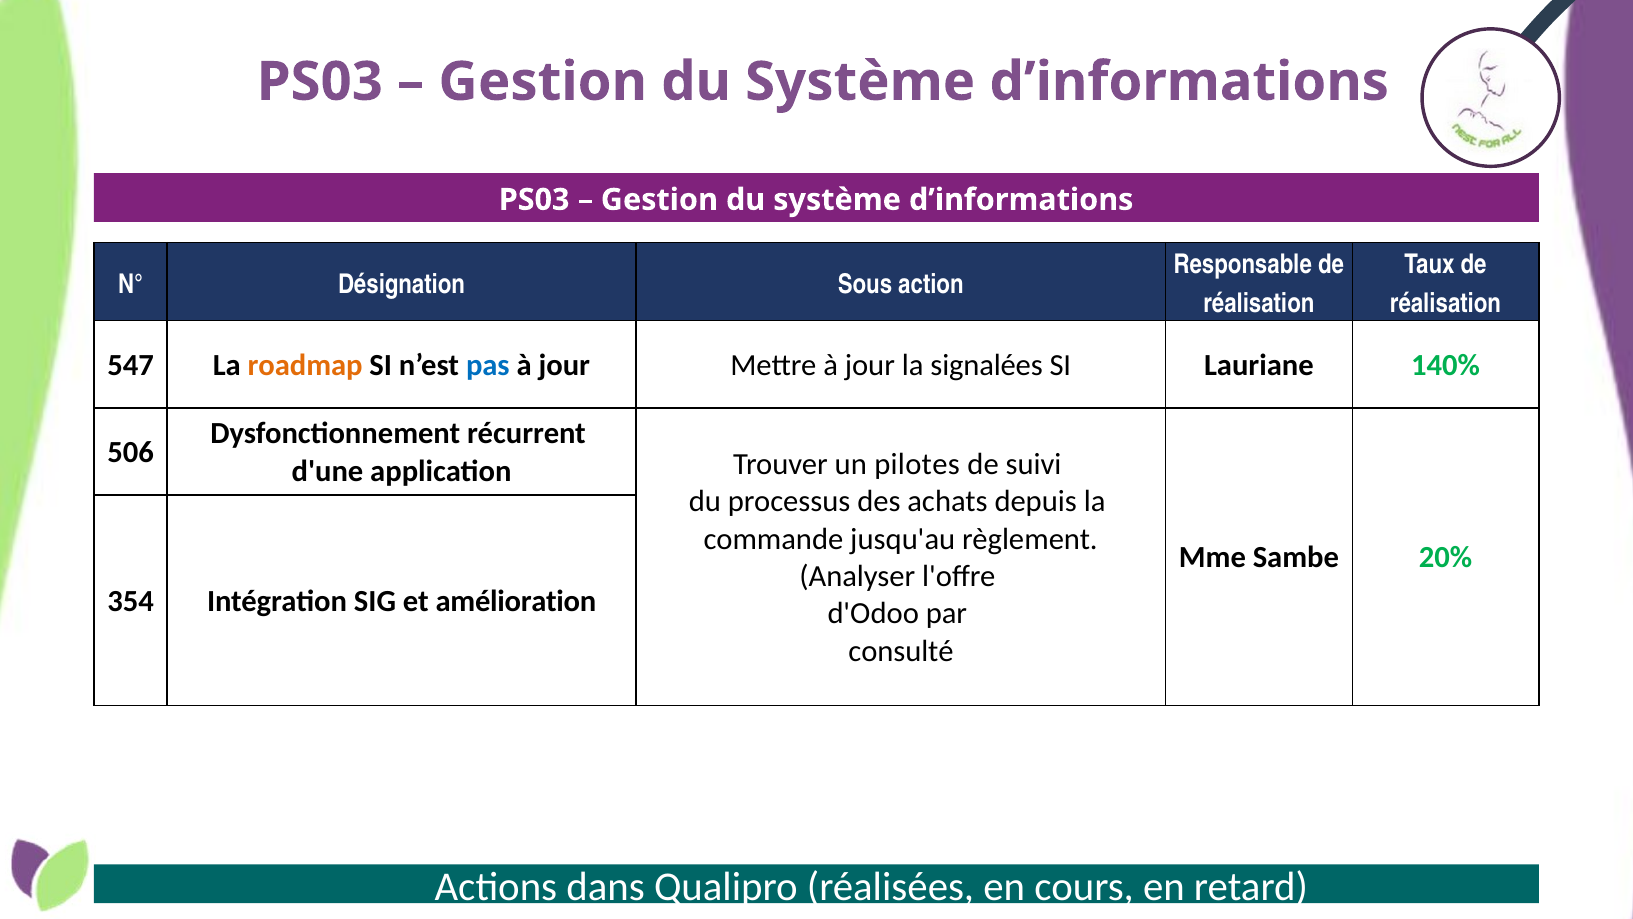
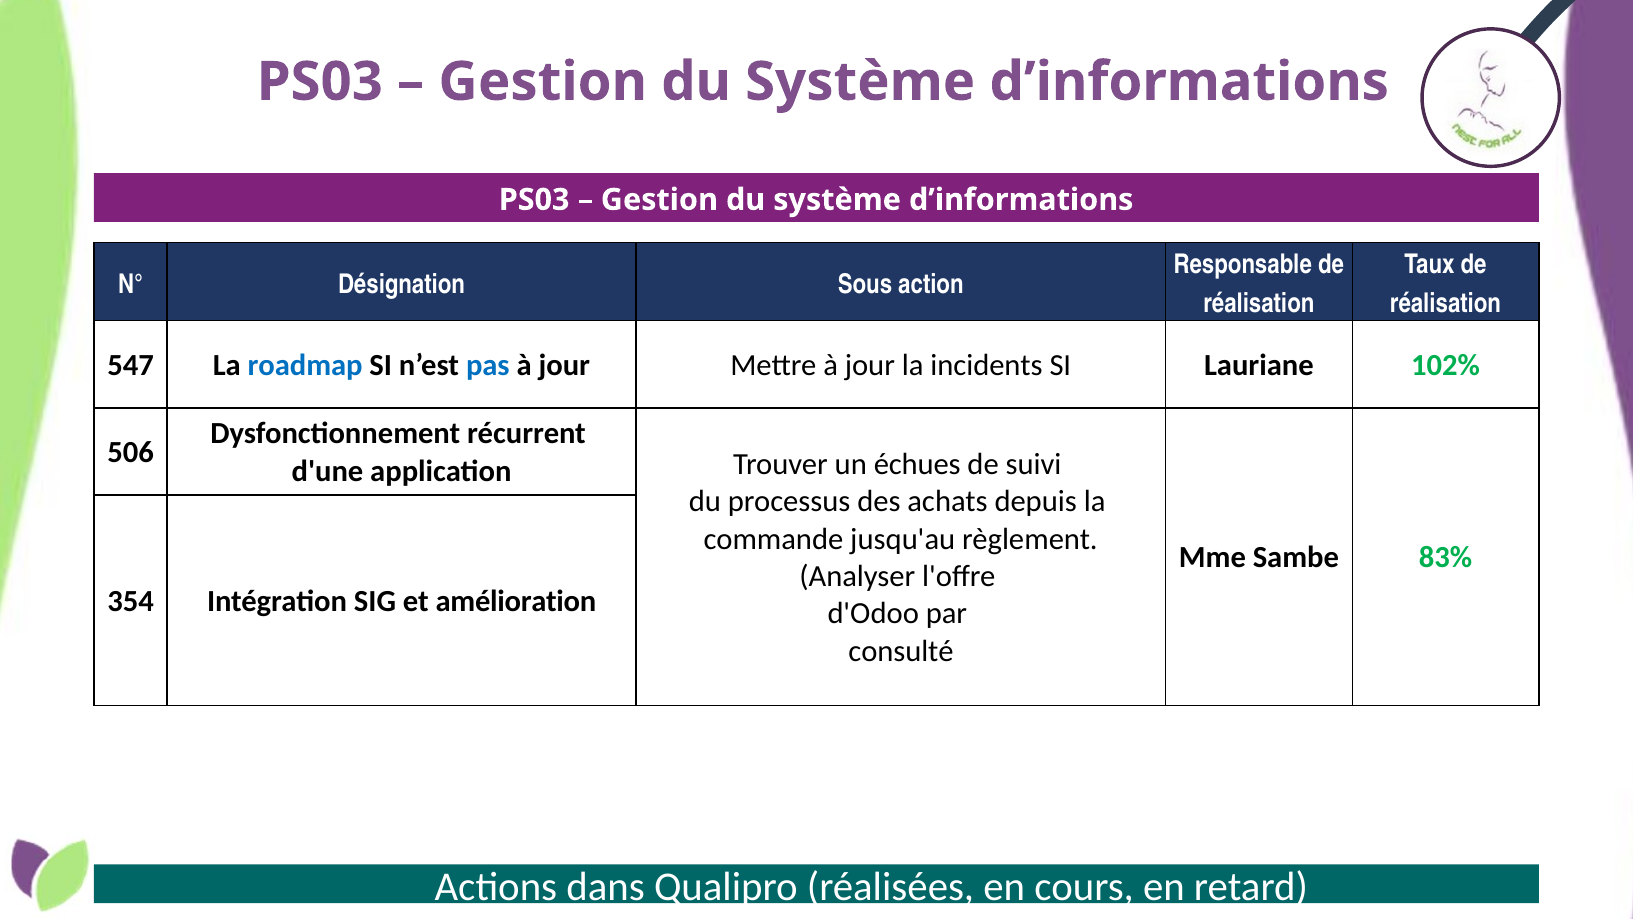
roadmap colour: orange -> blue
signalées: signalées -> incidents
140%: 140% -> 102%
pilotes: pilotes -> échues
20%: 20% -> 83%
